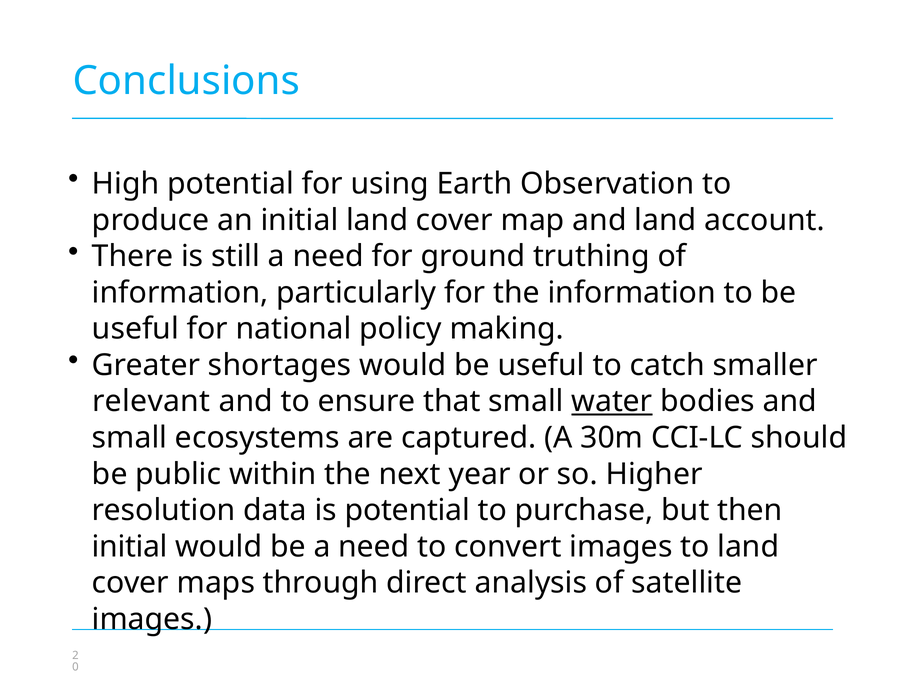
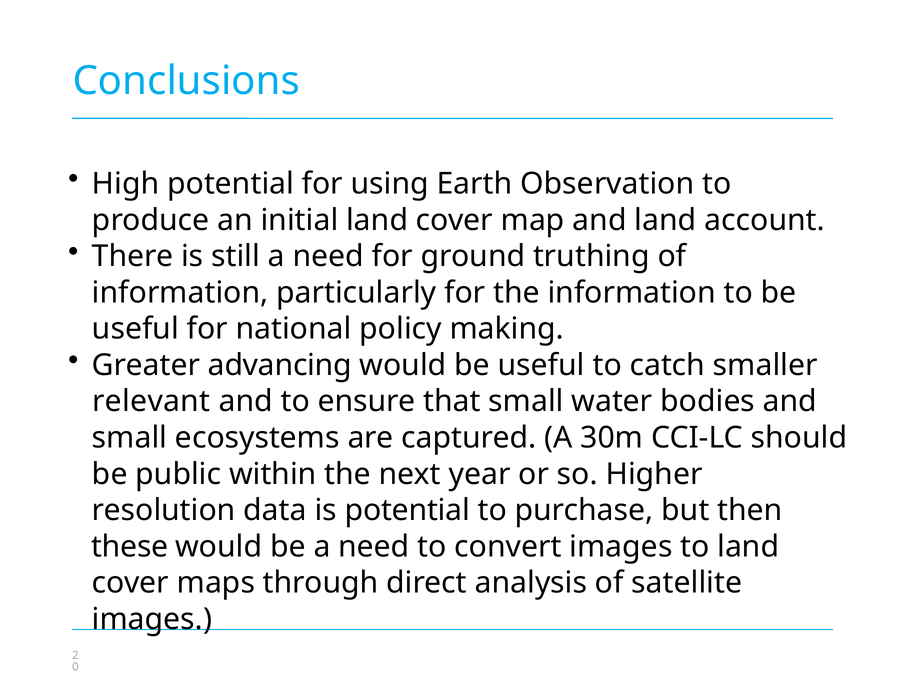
shortages: shortages -> advancing
water underline: present -> none
initial at (130, 546): initial -> these
